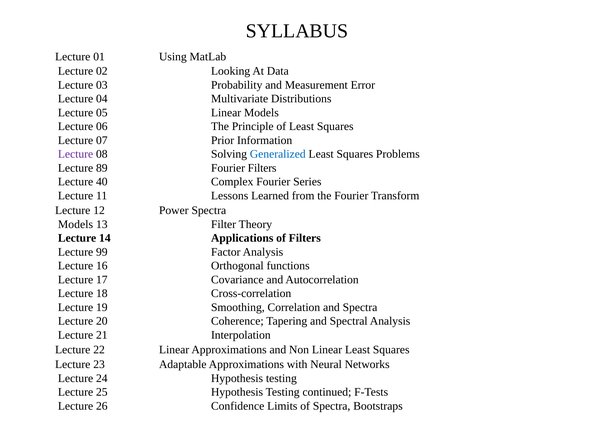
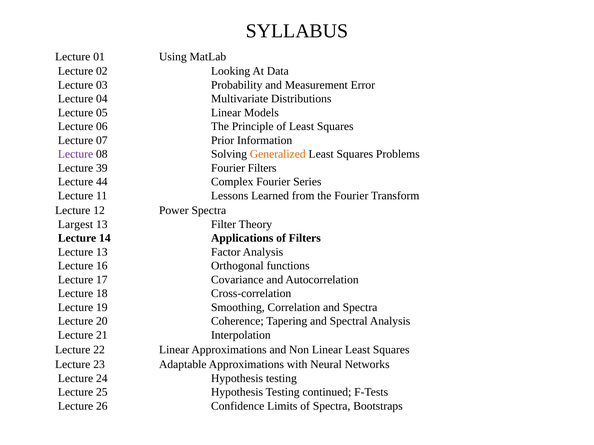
Generalized colour: blue -> orange
89: 89 -> 39
40: 40 -> 44
Models at (75, 224): Models -> Largest
Lecture 99: 99 -> 13
